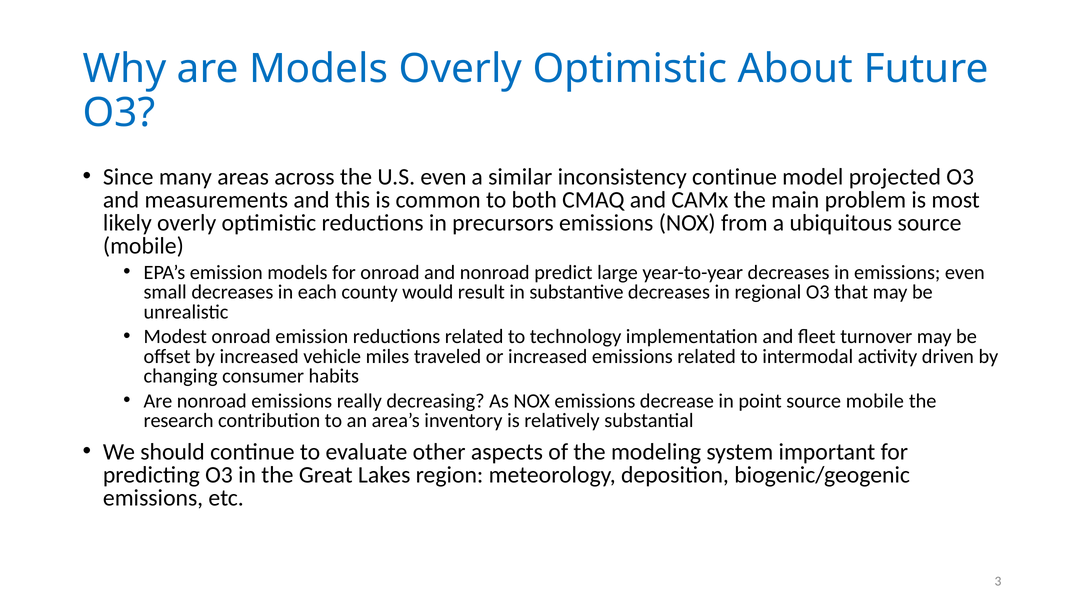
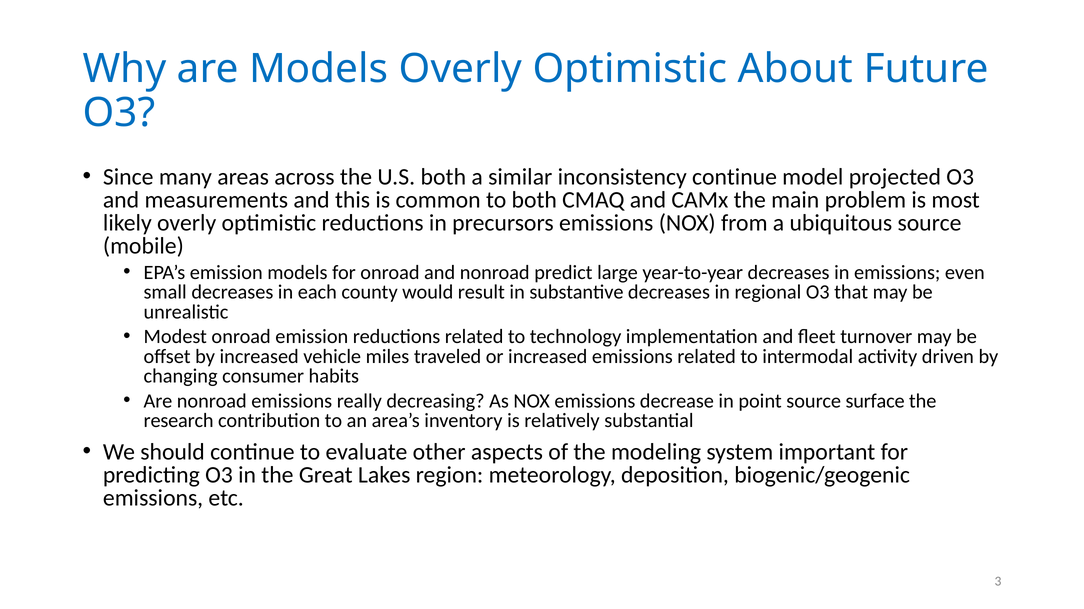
U.S even: even -> both
point source mobile: mobile -> surface
